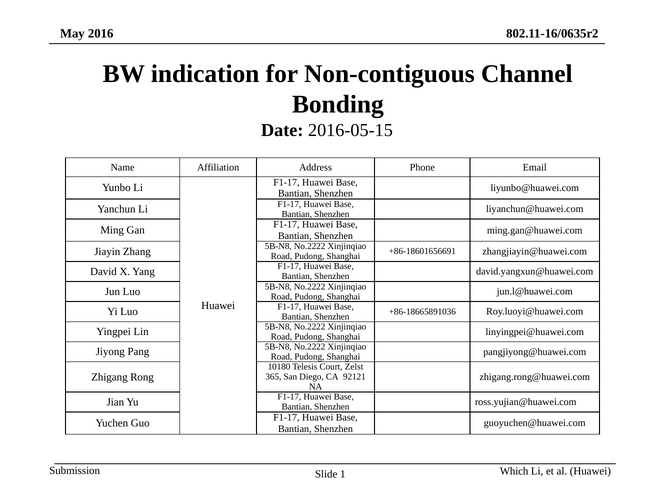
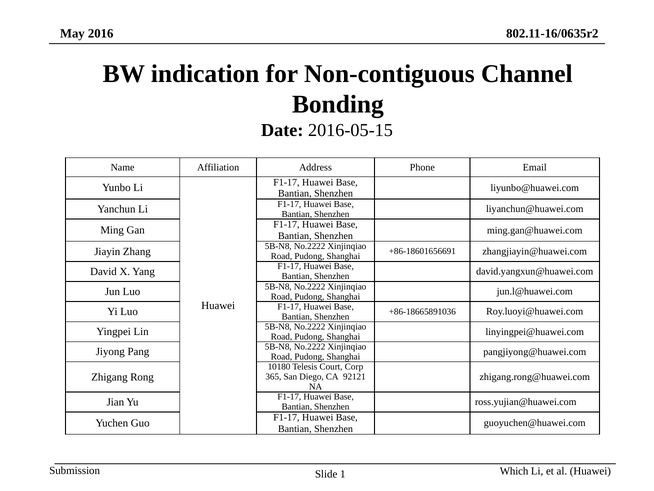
Zelst: Zelst -> Corp
